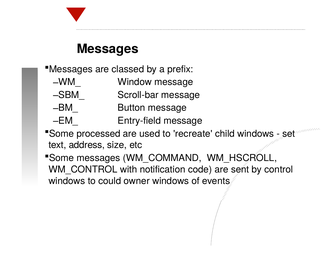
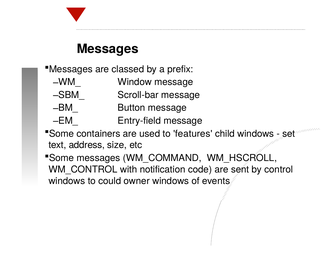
processed: processed -> containers
recreate: recreate -> features
